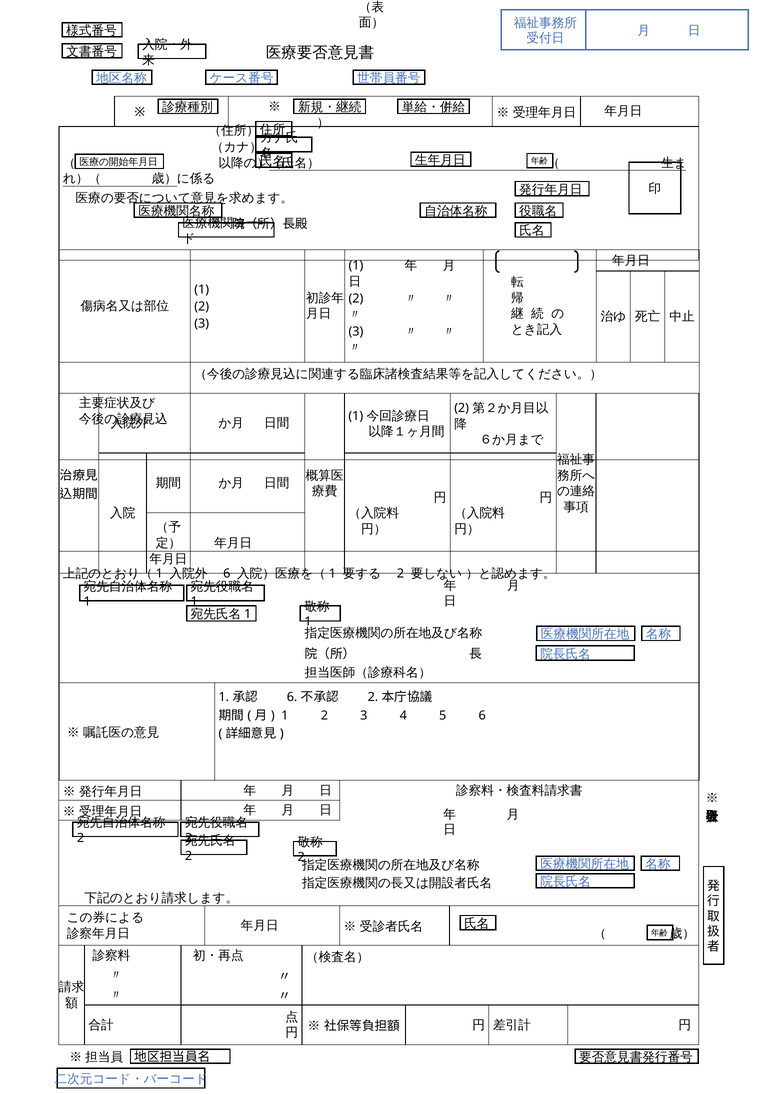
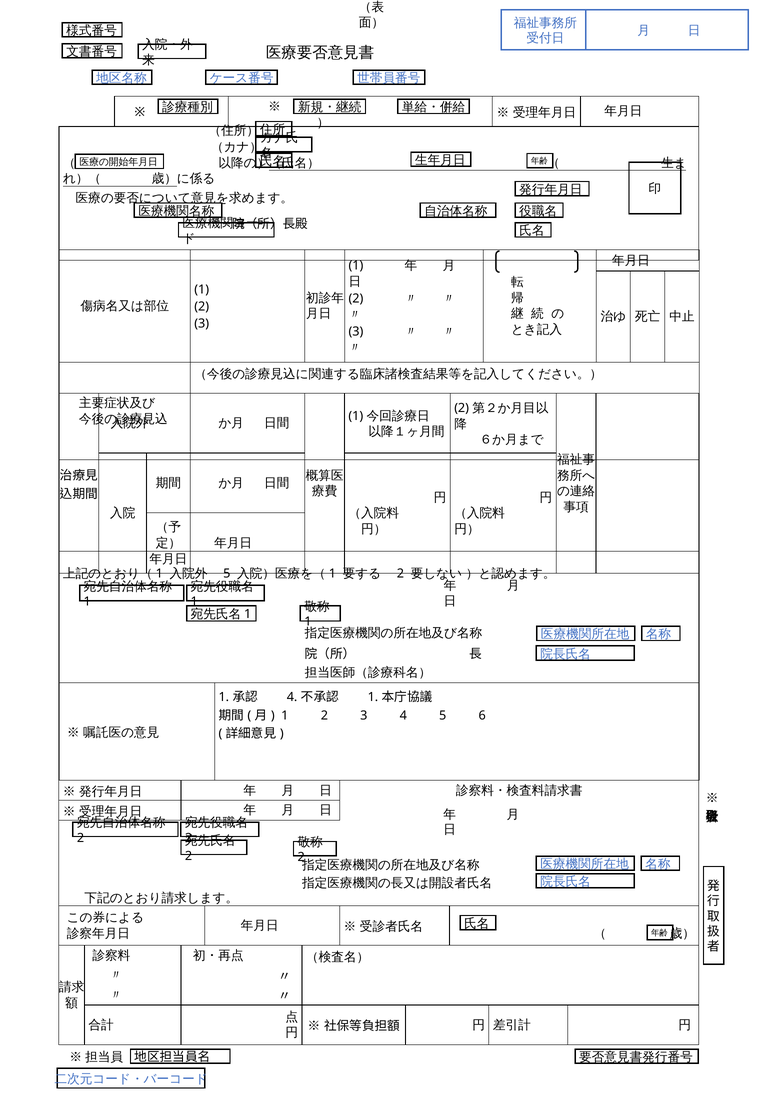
6 at (227, 574): 6 -> 5
6 at (292, 698): 6 -> 4
2 at (373, 698): 2 -> 1
